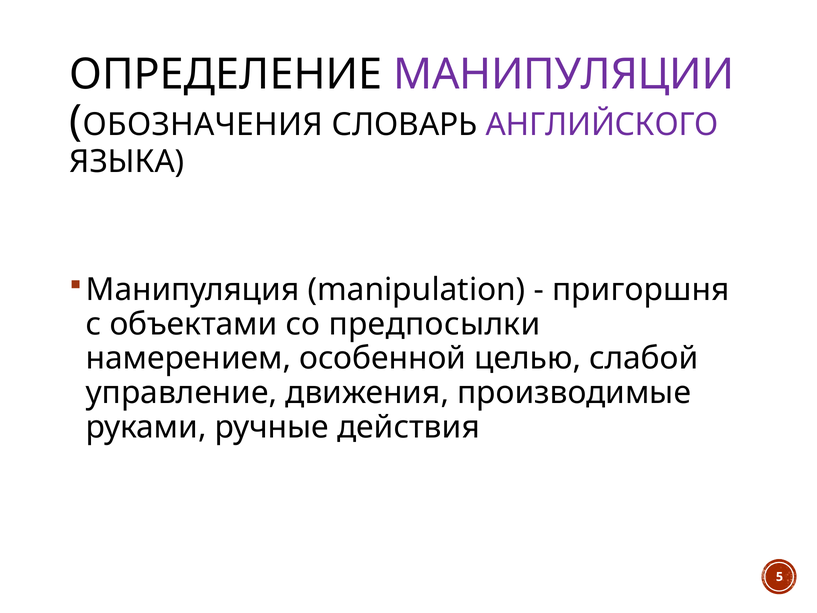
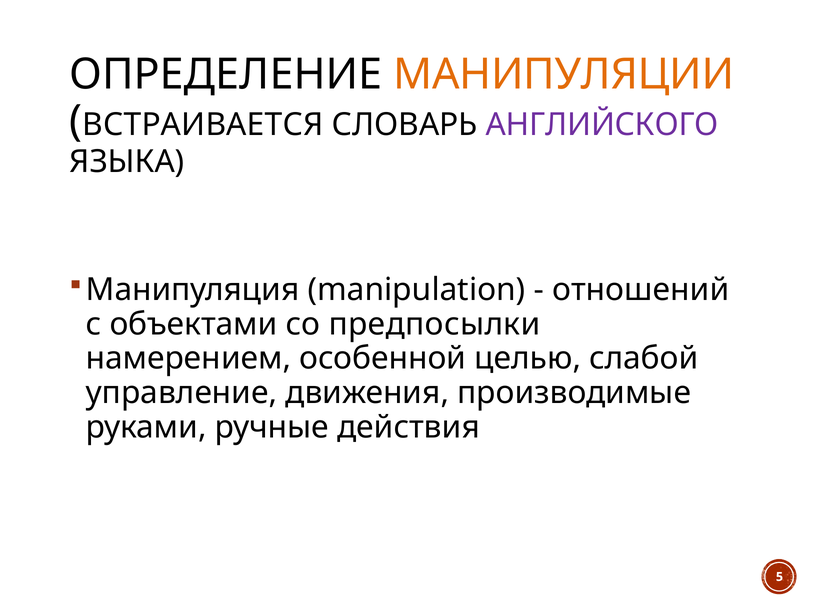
МАНИПУЛЯЦИИ colour: purple -> orange
ОБОЗНАЧЕНИЯ: ОБОЗНАЧЕНИЯ -> ВСТРАИВАЕТСЯ
пригоршня: пригоршня -> отношений
